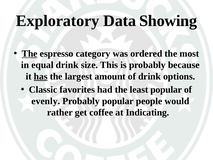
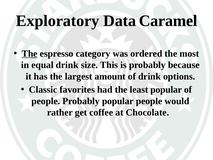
Showing: Showing -> Caramel
has underline: present -> none
evenly at (46, 101): evenly -> people
Indicating: Indicating -> Chocolate
